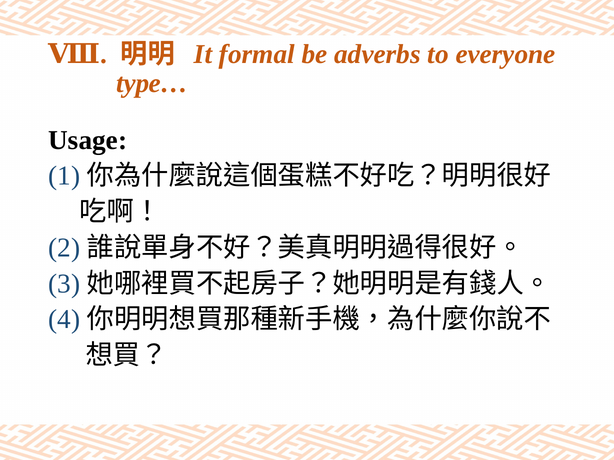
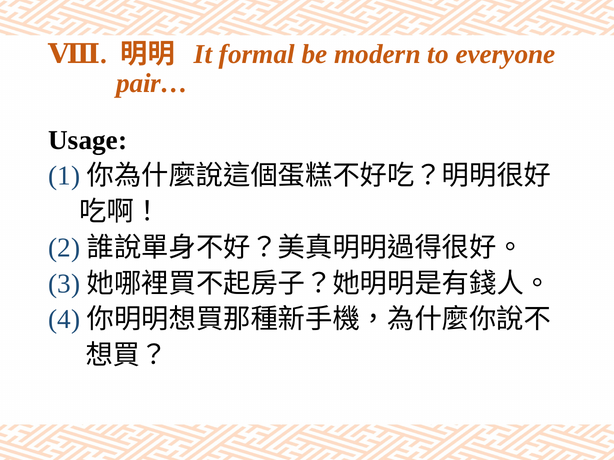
adverbs: adverbs -> modern
type…: type… -> pair…
